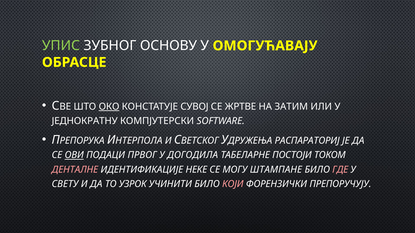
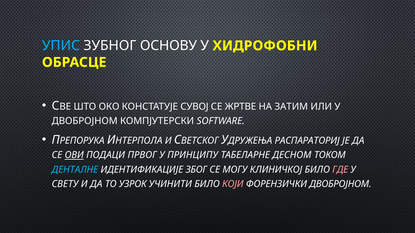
УПИС colour: light green -> light blue
ОМОГУЋАВАЈУ: ОМОГУЋАВАЈУ -> ХИДРОФОБНИ
ОКО underline: present -> none
ЈЕДНОКРАТНУ at (85, 121): ЈЕДНОКРАТНУ -> ДВОБРОЈНОМ
ДОГОДИЛА: ДОГОДИЛА -> ПРИНЦИПУ
ПОСТОЈИ: ПОСТОЈИ -> ДЕСНОМ
ДЕНТАЛНЕ colour: pink -> light blue
НЕКЕ: НЕКЕ -> ЗБОГ
ШТАМПАНЕ: ШТАМПАНЕ -> КЛИНИЧКОЈ
ФОРЕНЗИЧКИ ПРЕПОРУЧУЈУ: ПРЕПОРУЧУЈУ -> ДВОБРОЈНОМ
